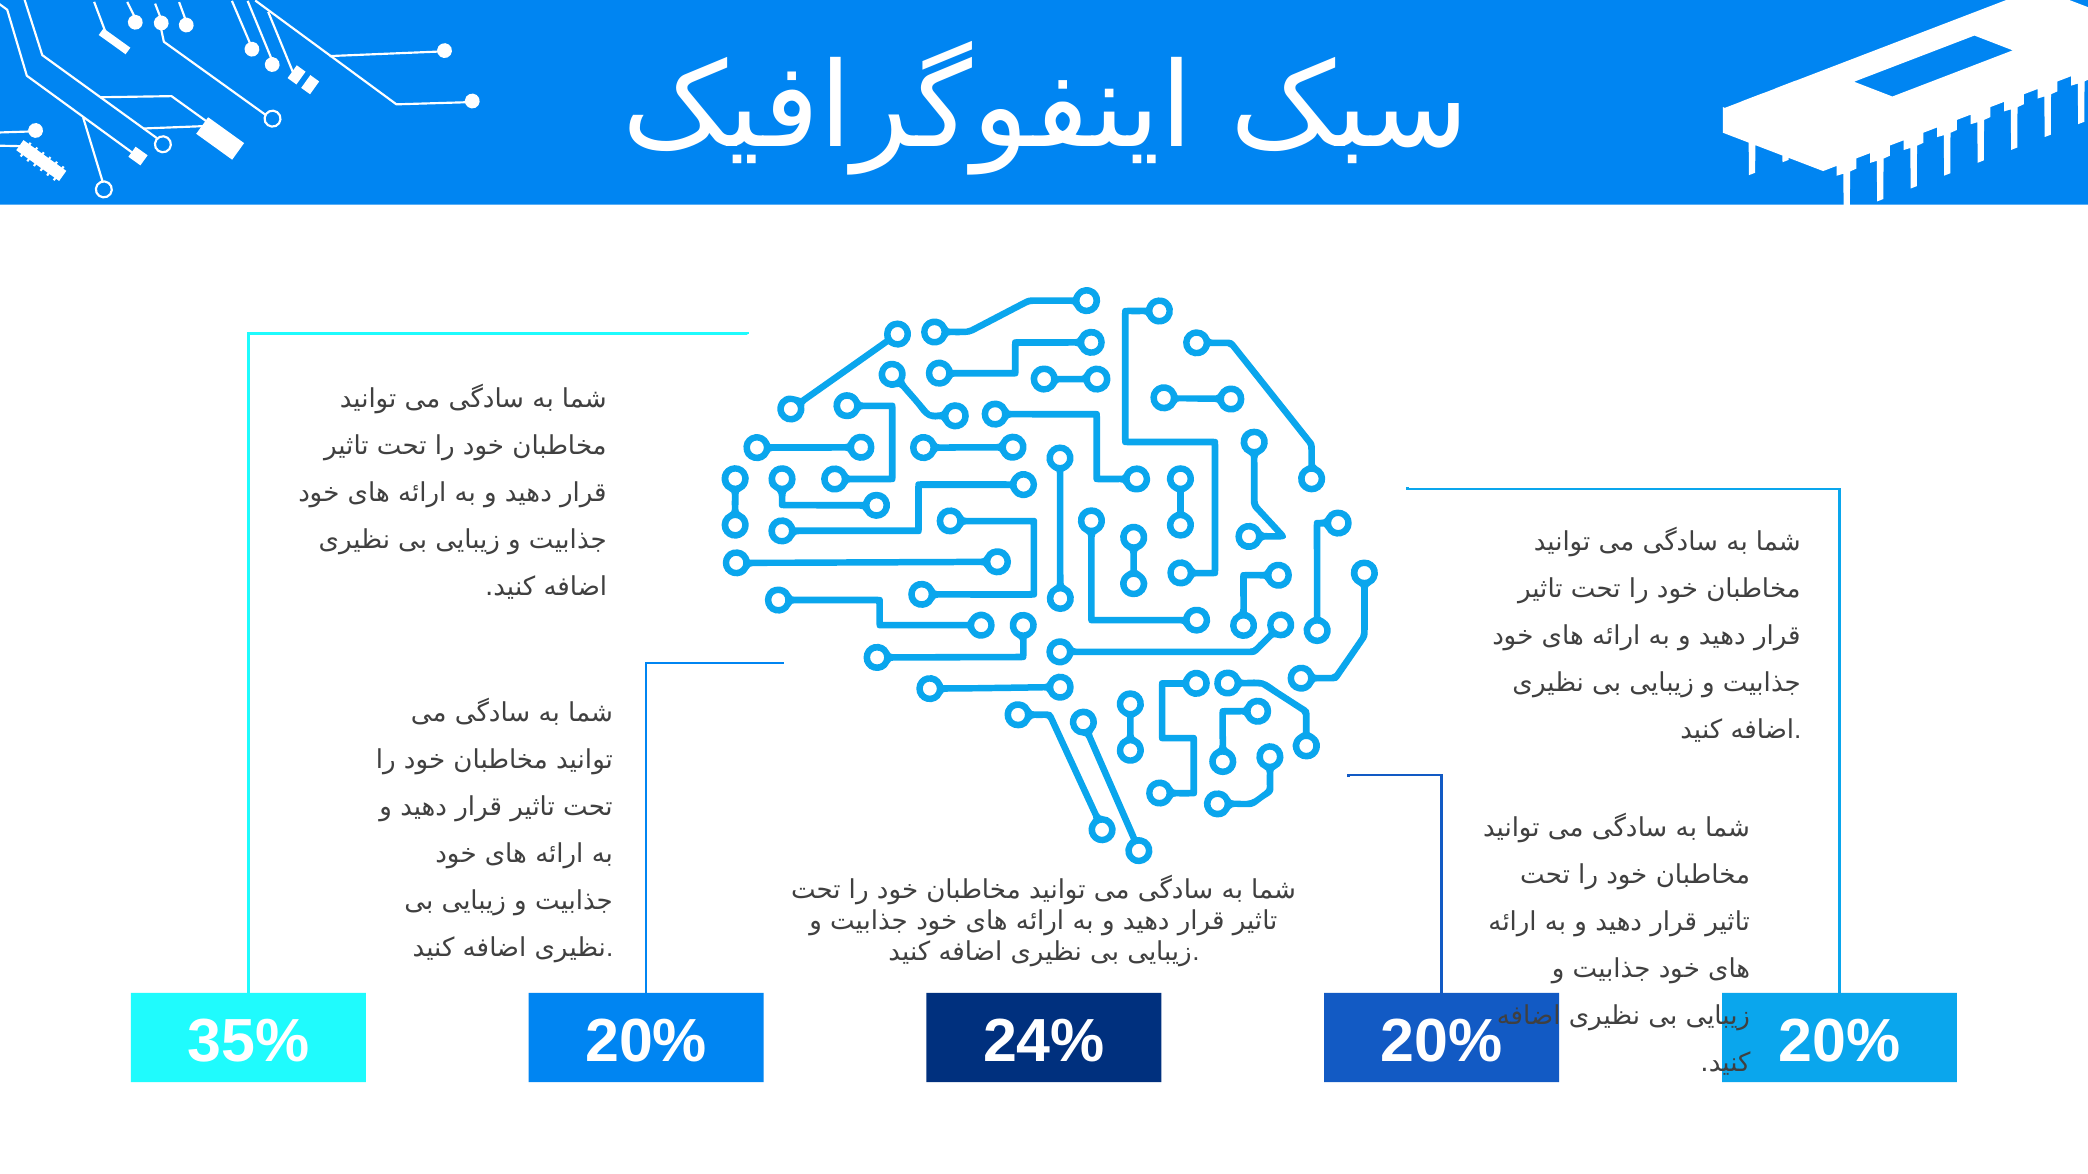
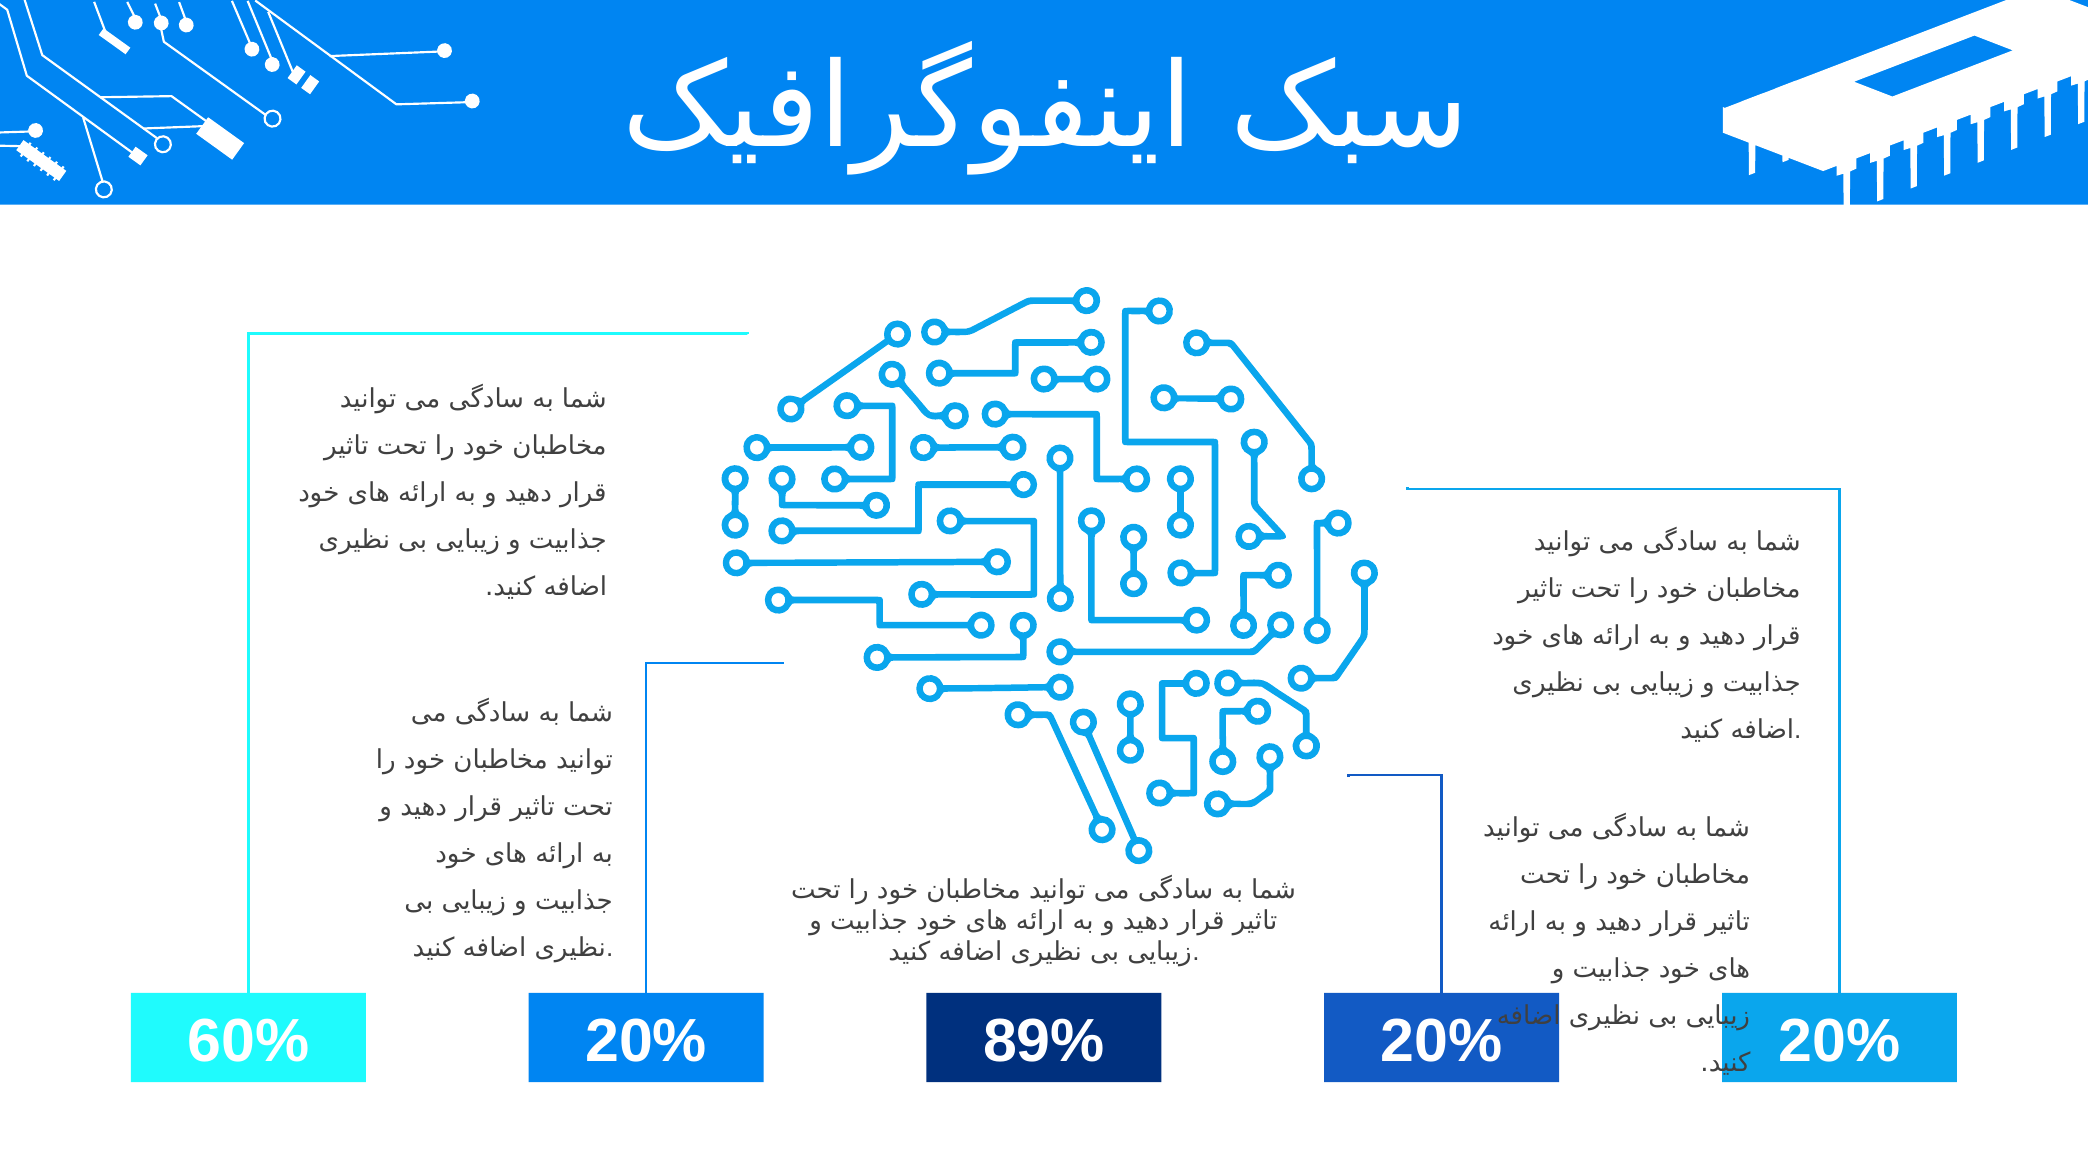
35%: 35% -> 60%
24%: 24% -> 89%
